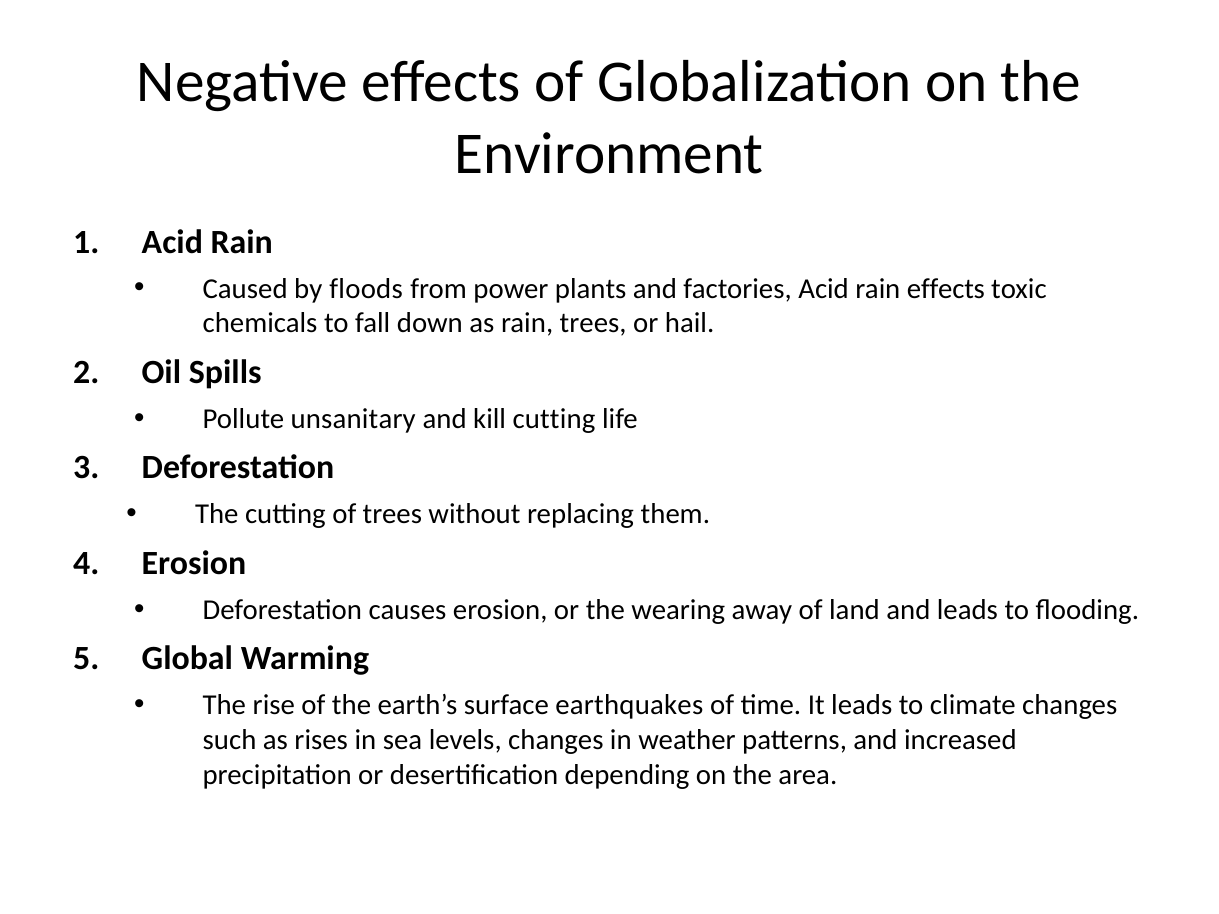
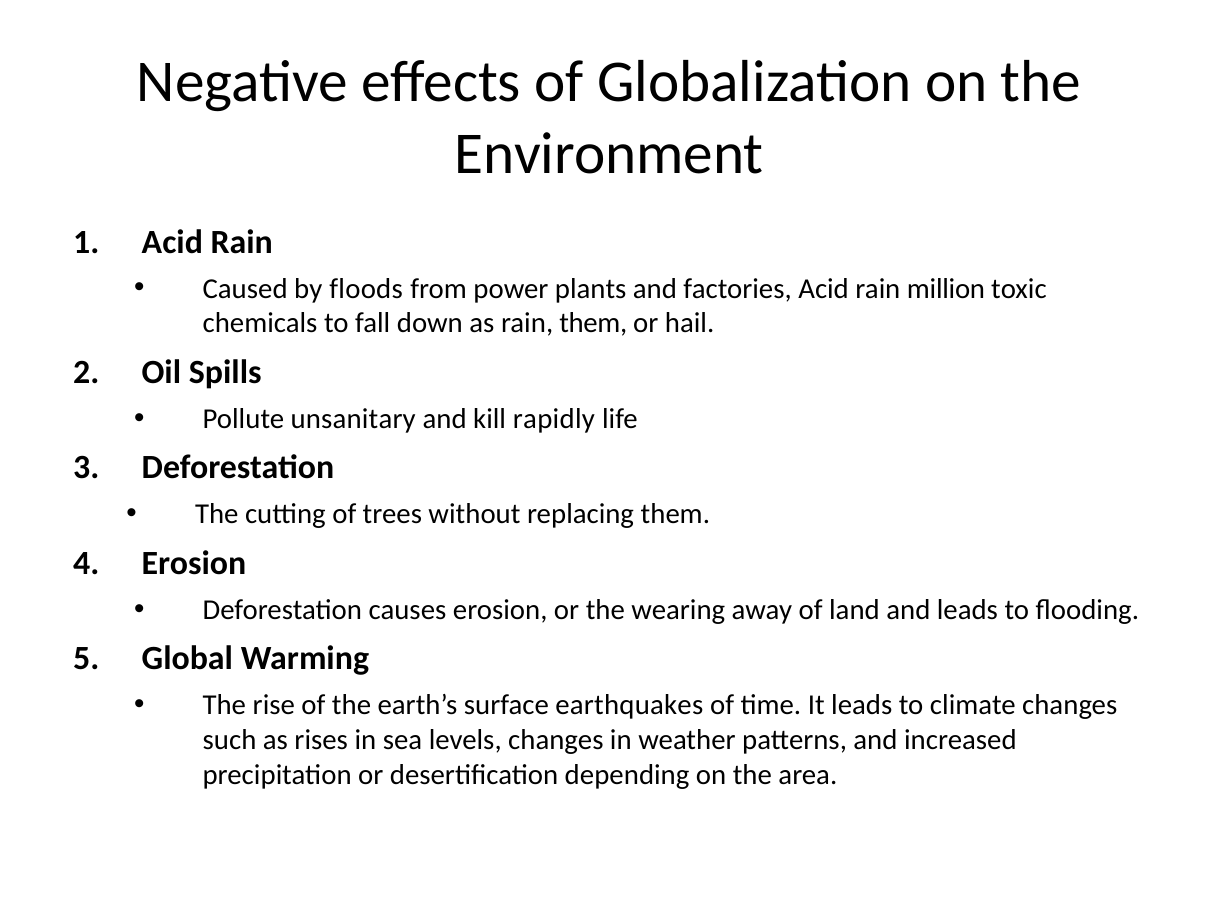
rain effects: effects -> million
rain trees: trees -> them
kill cutting: cutting -> rapidly
